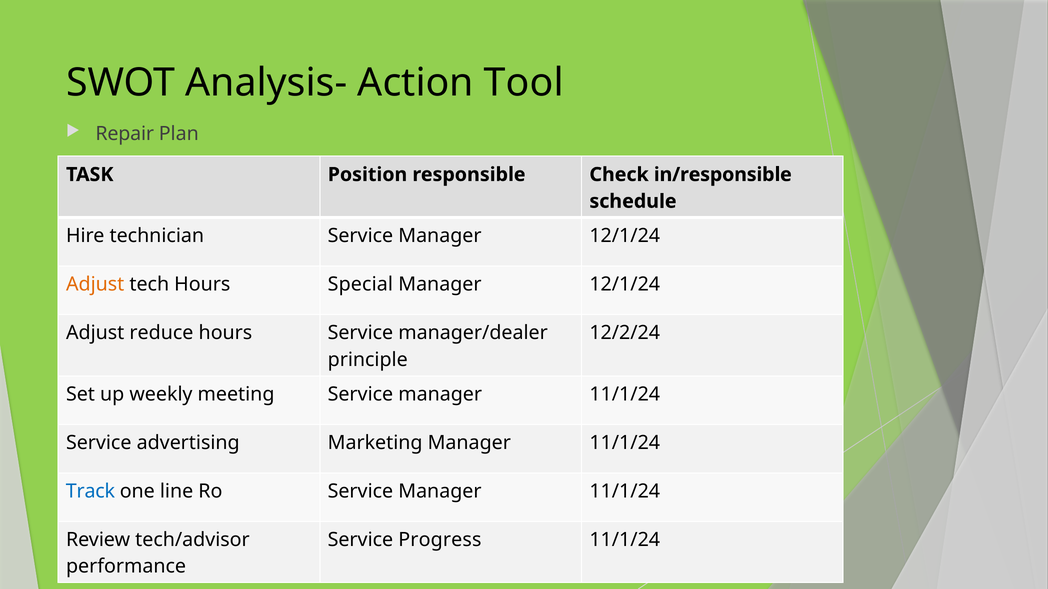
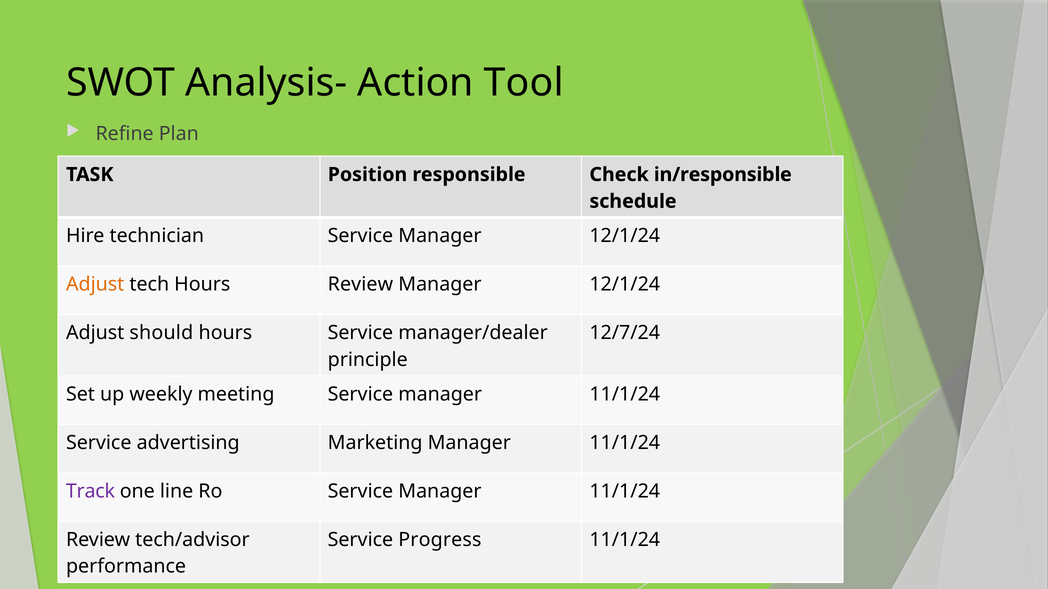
Repair: Repair -> Refine
Hours Special: Special -> Review
reduce: reduce -> should
12/2/24: 12/2/24 -> 12/7/24
Track colour: blue -> purple
